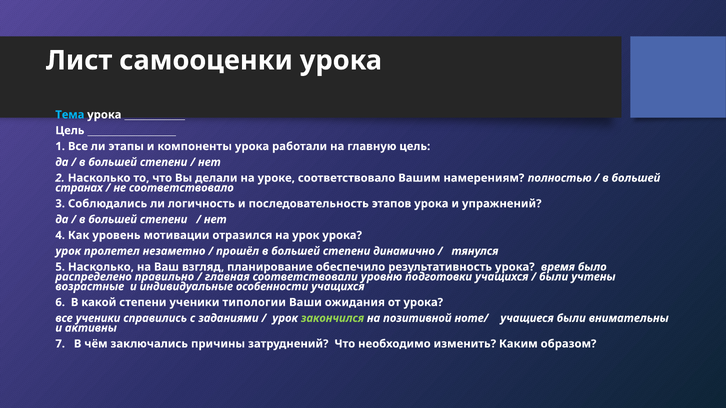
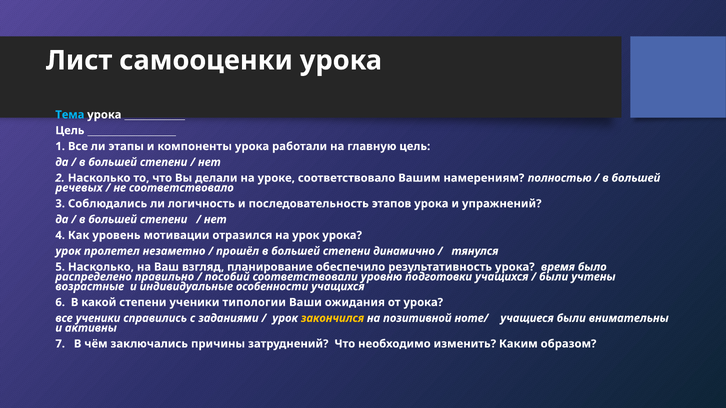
странах: странах -> речевых
главная: главная -> пособий
закончился colour: light green -> yellow
